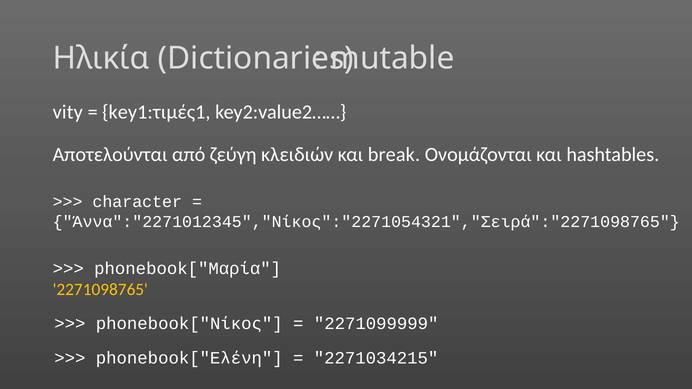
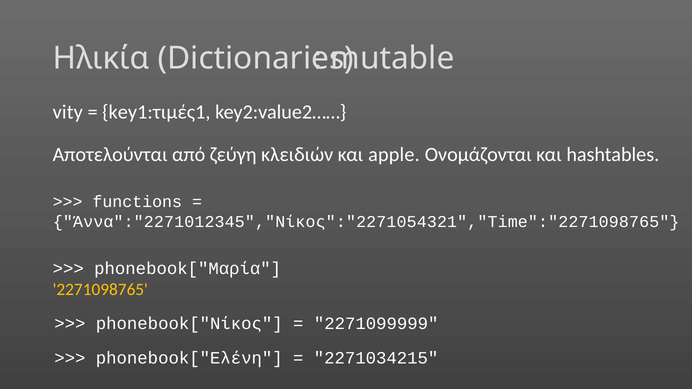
break: break -> apple
character: character -> functions
Άννα":"2271012345","Νίκος":"2271054321","Σειρά":"2271098765: Άννα":"2271012345","Νίκος":"2271054321","Σειρά":"2271098765 -> Άννα":"2271012345","Νίκος":"2271054321","Time":"2271098765
